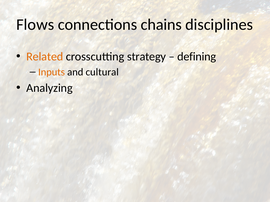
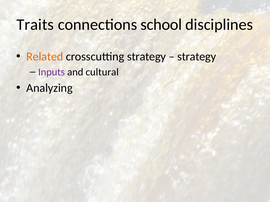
Flows: Flows -> Traits
chains: chains -> school
defining at (197, 57): defining -> strategy
Inputs colour: orange -> purple
